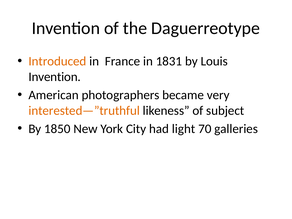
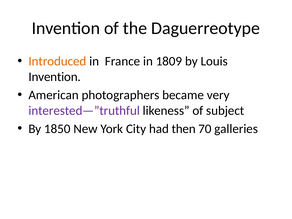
1831: 1831 -> 1809
interested—”truthful colour: orange -> purple
light: light -> then
